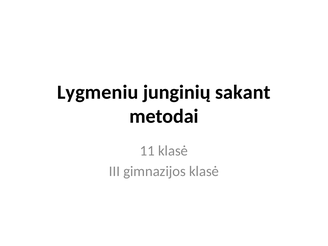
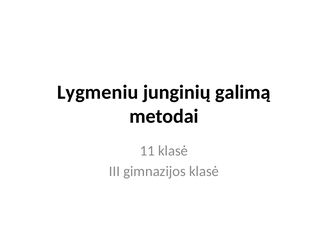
sakant: sakant -> galimą
